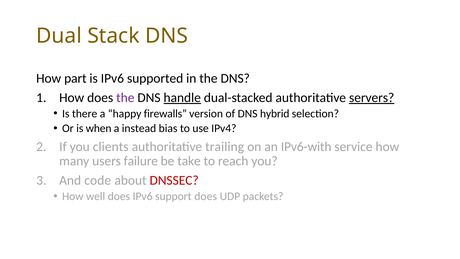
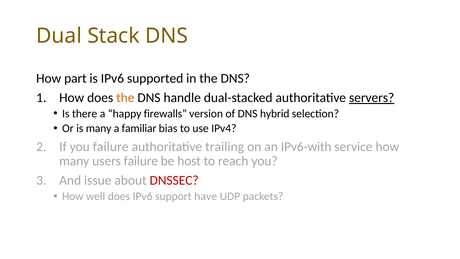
the at (125, 98) colour: purple -> orange
handle underline: present -> none
is when: when -> many
instead: instead -> familiar
you clients: clients -> failure
take: take -> host
code: code -> issue
support does: does -> have
